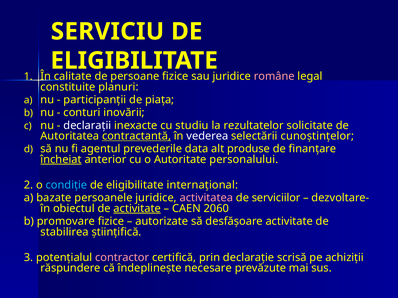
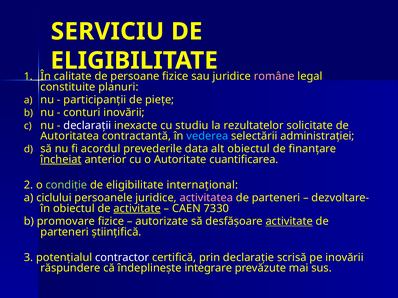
piaţa: piaţa -> pieţe
contractantă underline: present -> none
vederea colour: white -> light blue
cunoştinţelor: cunoştinţelor -> administraţiei
agentul: agentul -> acordul
alt produse: produse -> obiectul
personalului: personalului -> cuantificarea
condiţie colour: light blue -> light green
bazate: bazate -> ciclului
serviciilor at (276, 198): serviciilor -> parteneri
2060: 2060 -> 7330
activitate at (289, 222) underline: none -> present
stabilirea at (65, 232): stabilirea -> parteneri
contractor colour: pink -> white
pe achiziţii: achiziţii -> inovării
necesare: necesare -> integrare
